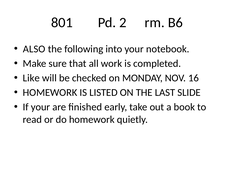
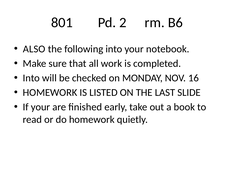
Like at (31, 78): Like -> Into
